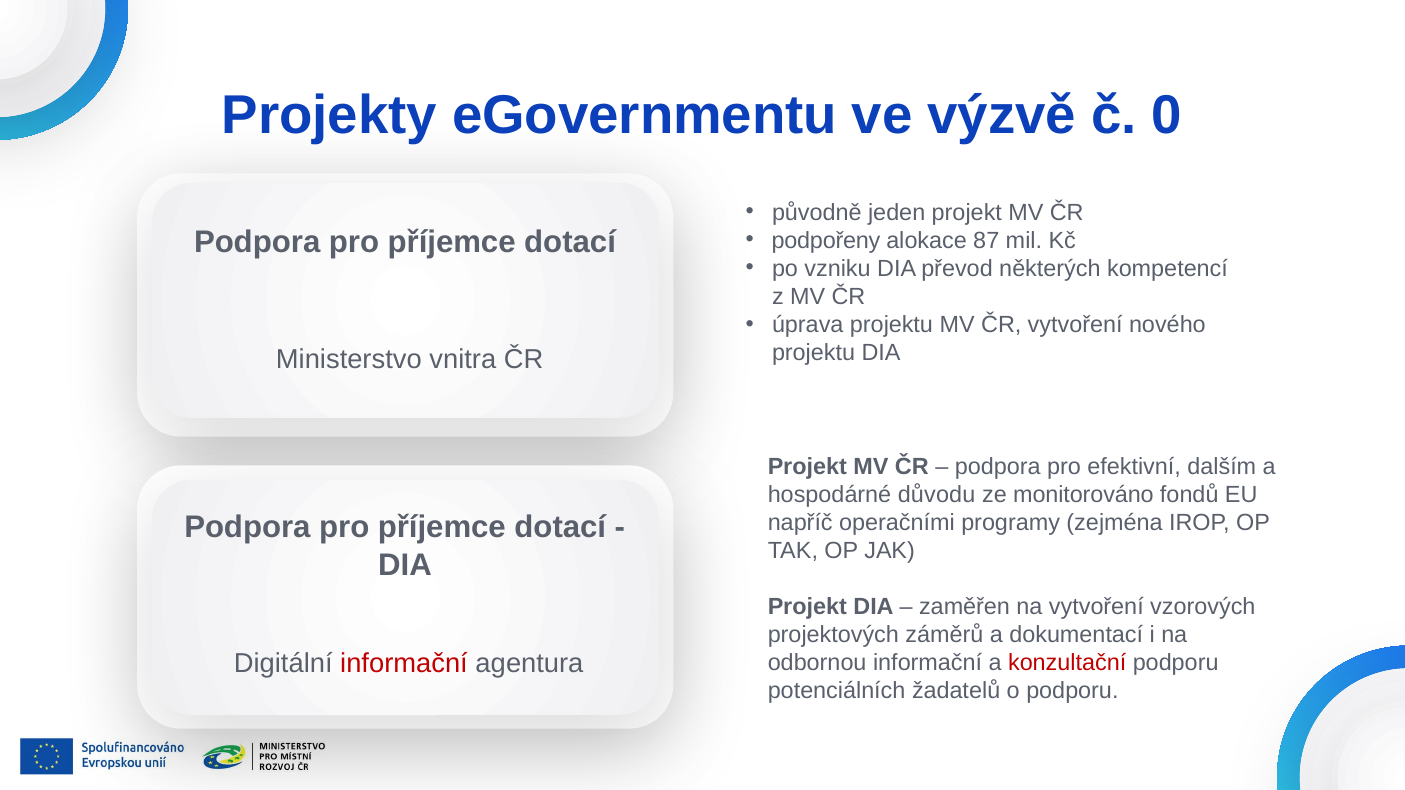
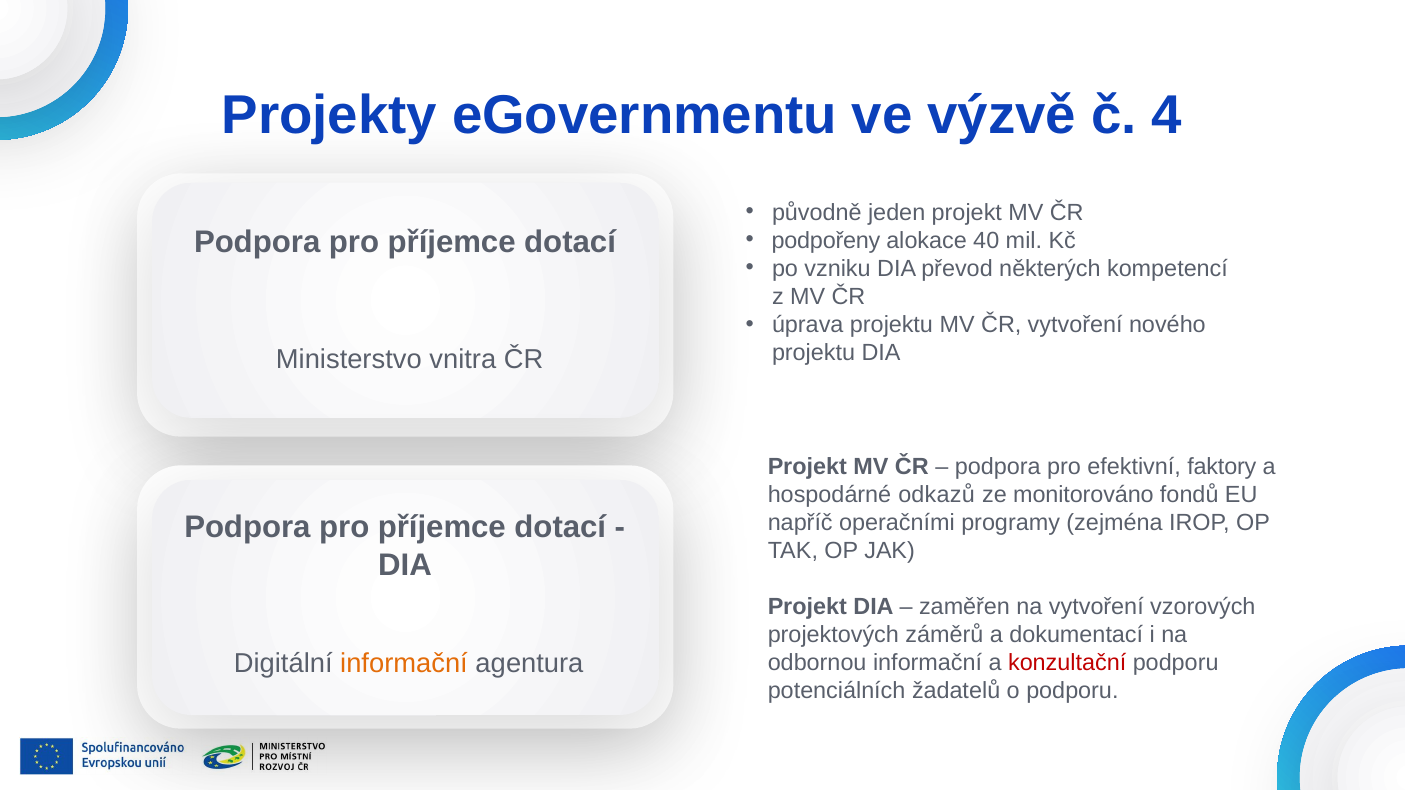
0: 0 -> 4
87: 87 -> 40
dalším: dalším -> faktory
důvodu: důvodu -> odkazů
informační at (404, 664) colour: red -> orange
